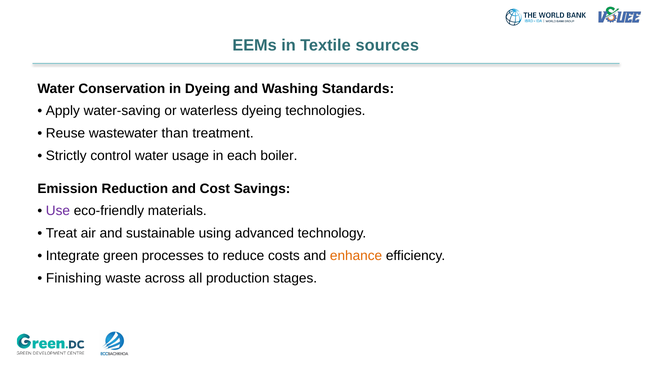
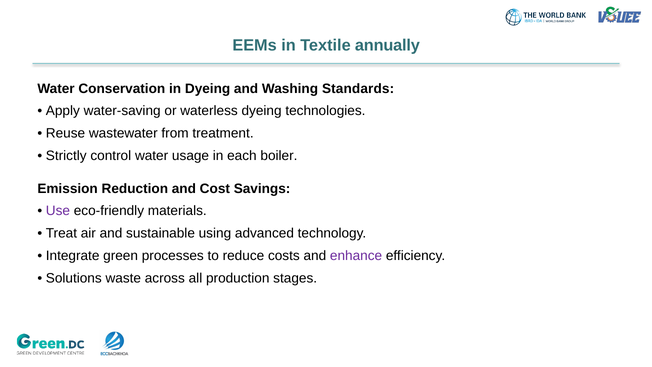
sources: sources -> annually
than: than -> from
enhance colour: orange -> purple
Finishing: Finishing -> Solutions
